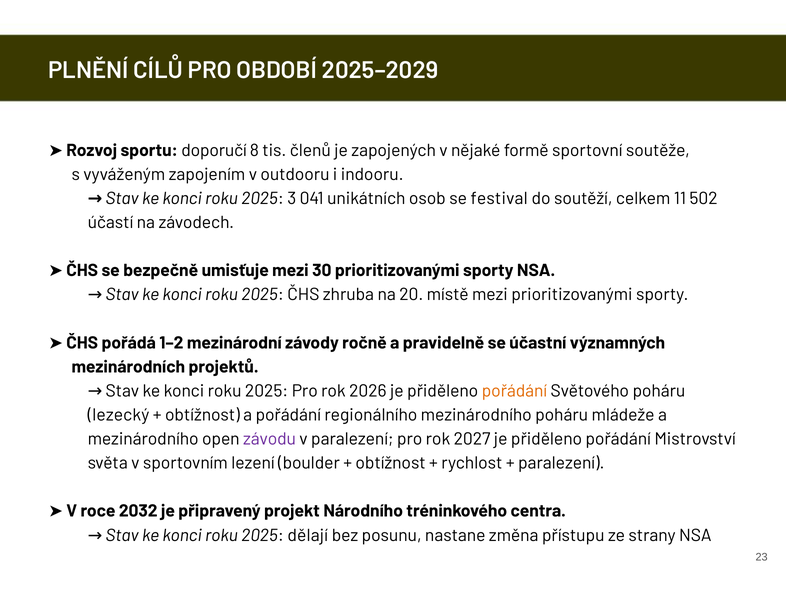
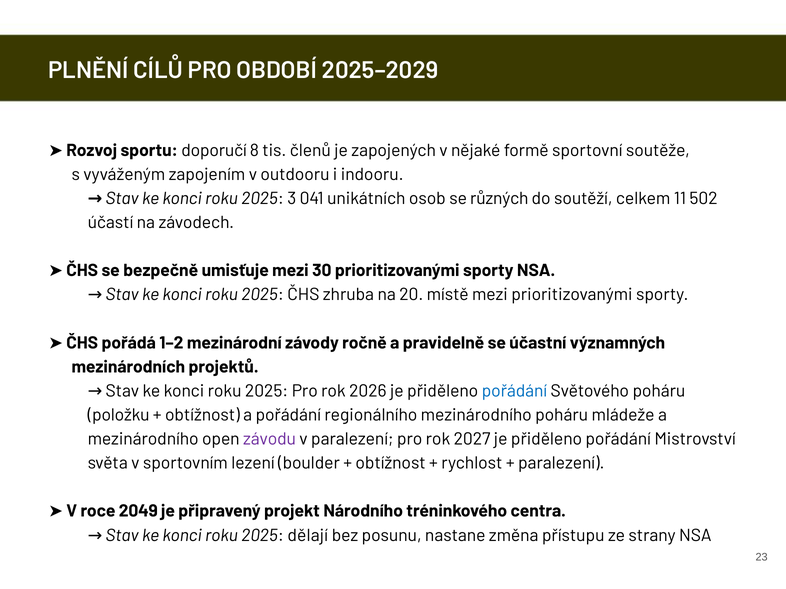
festival: festival -> různých
pořádání at (514, 391) colour: orange -> blue
lezecký: lezecký -> položku
2032: 2032 -> 2049
